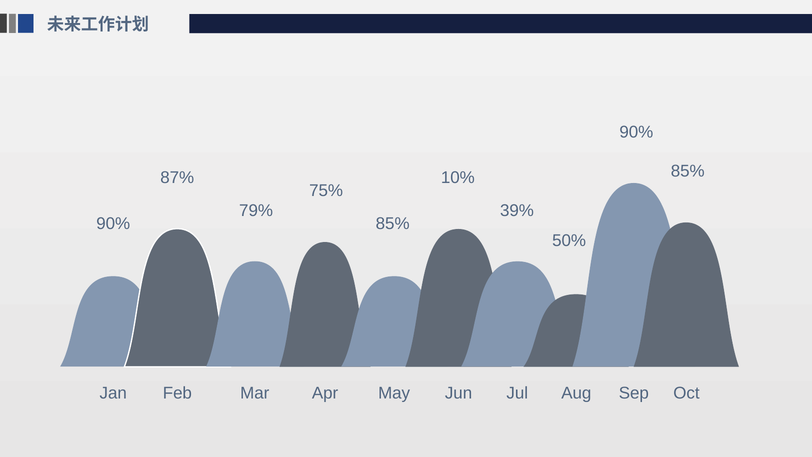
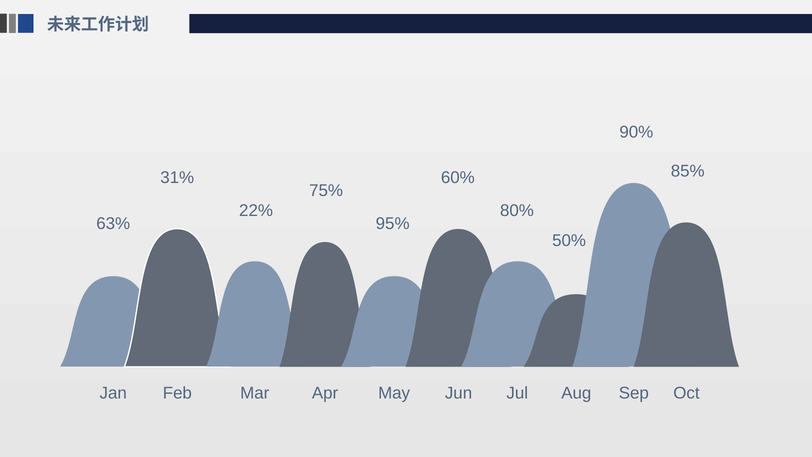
87%: 87% -> 31%
10%: 10% -> 60%
79%: 79% -> 22%
39%: 39% -> 80%
90% at (113, 223): 90% -> 63%
85% at (393, 223): 85% -> 95%
